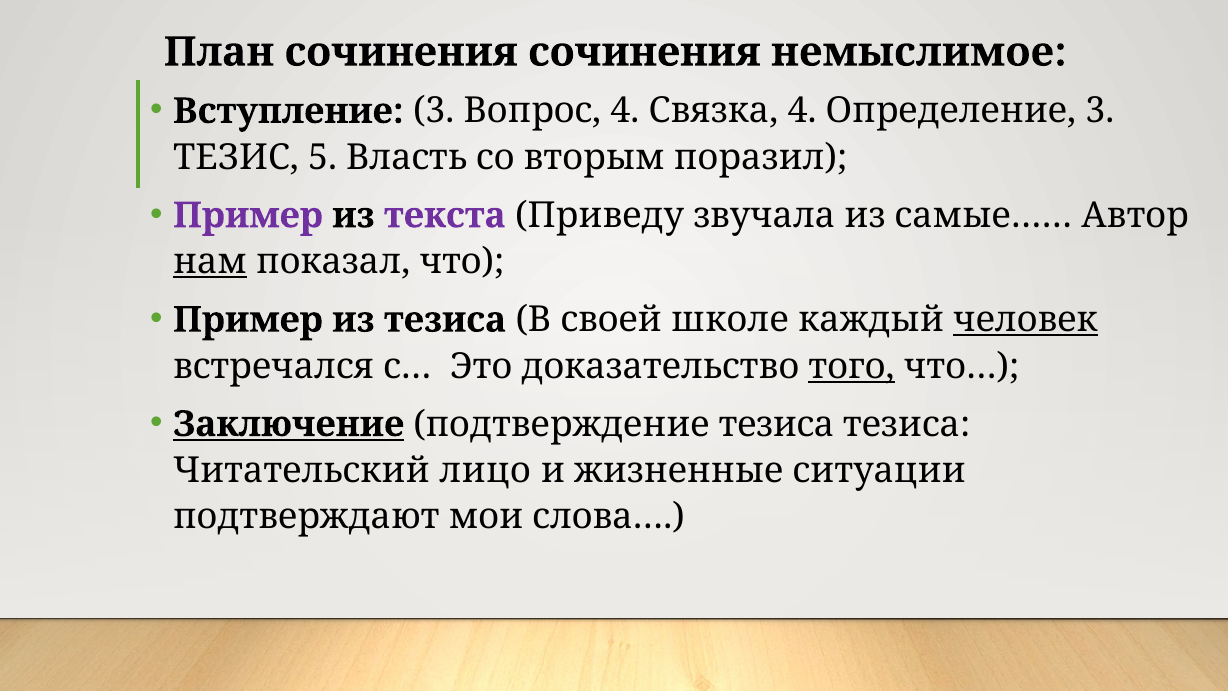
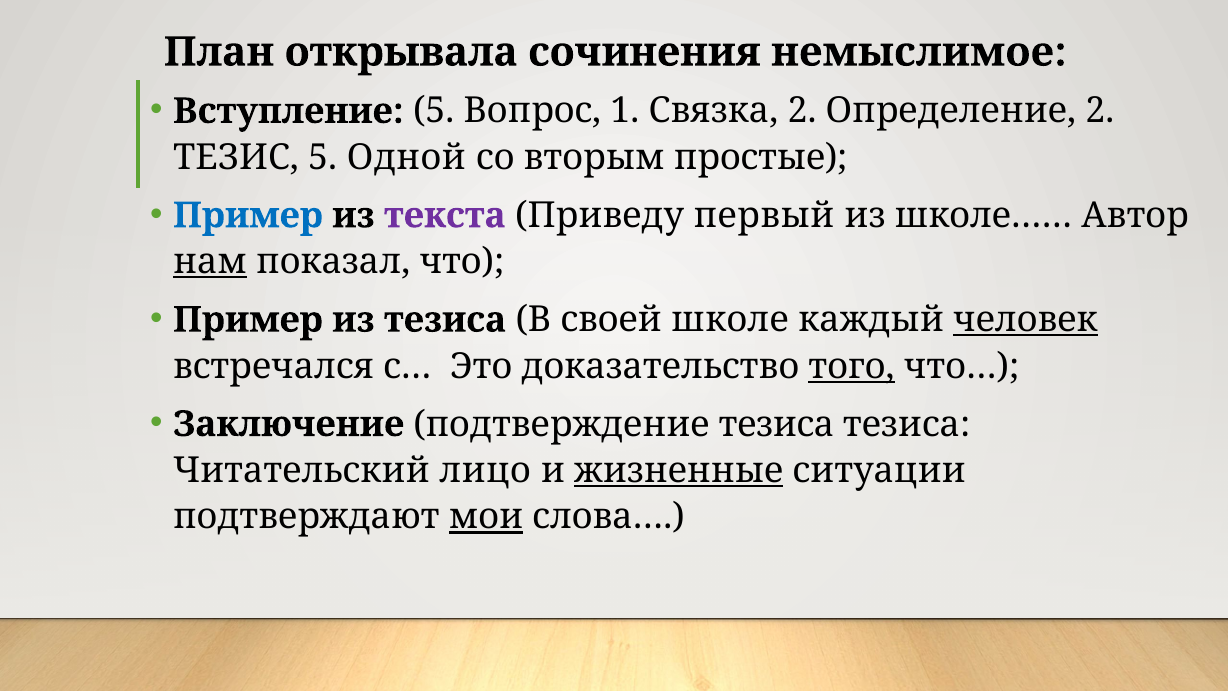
План сочинения: сочинения -> открывала
Вступление 3: 3 -> 5
Вопрос 4: 4 -> 1
Связка 4: 4 -> 2
Определение 3: 3 -> 2
Власть: Власть -> Одной
поразил: поразил -> простые
Пример at (248, 215) colour: purple -> blue
звучала: звучала -> первый
самые……: самые…… -> школе……
Заключение underline: present -> none
жизненные underline: none -> present
мои underline: none -> present
